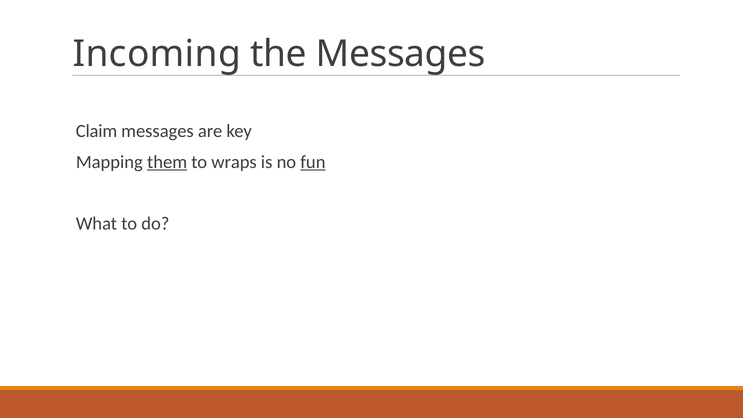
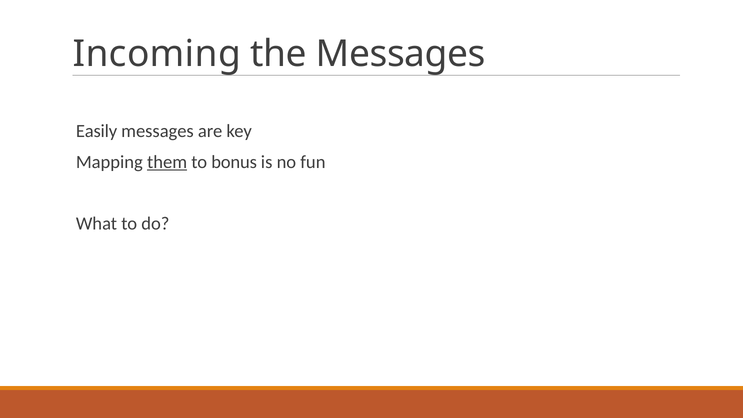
Claim: Claim -> Easily
wraps: wraps -> bonus
fun underline: present -> none
